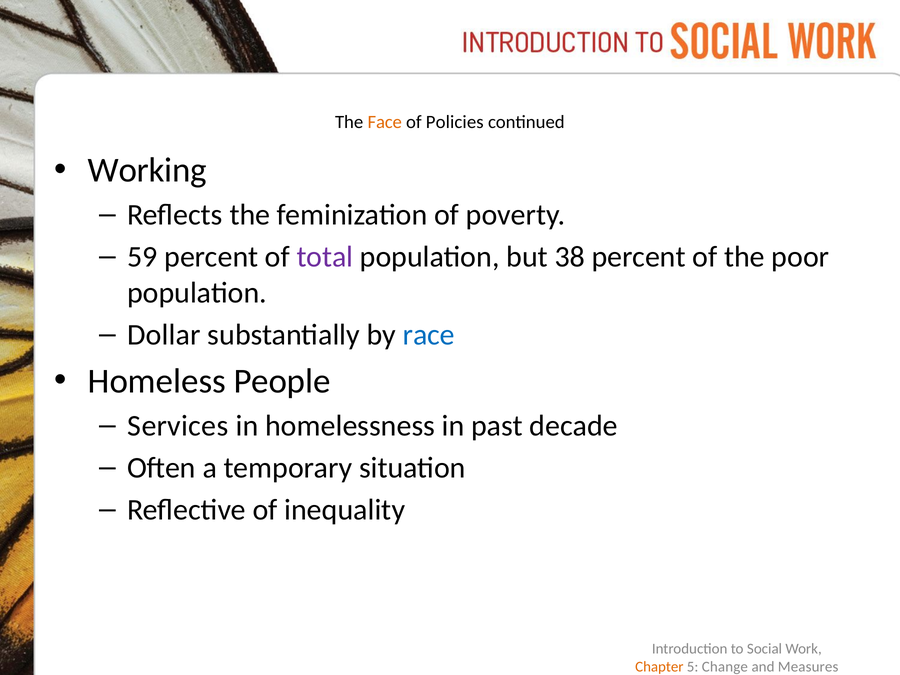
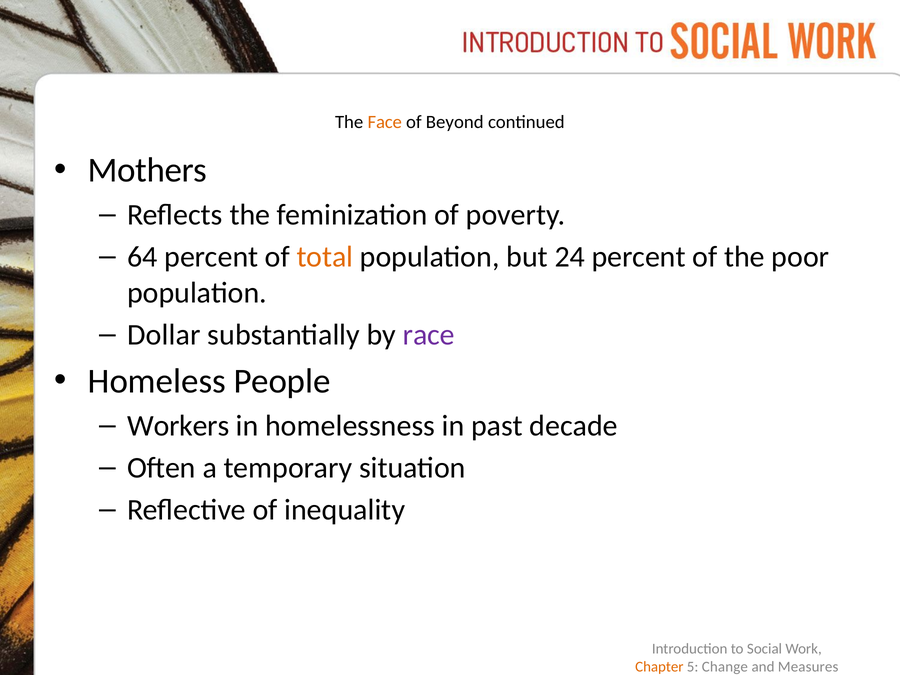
Policies: Policies -> Beyond
Working: Working -> Mothers
59: 59 -> 64
total colour: purple -> orange
38: 38 -> 24
race colour: blue -> purple
Services: Services -> Workers
